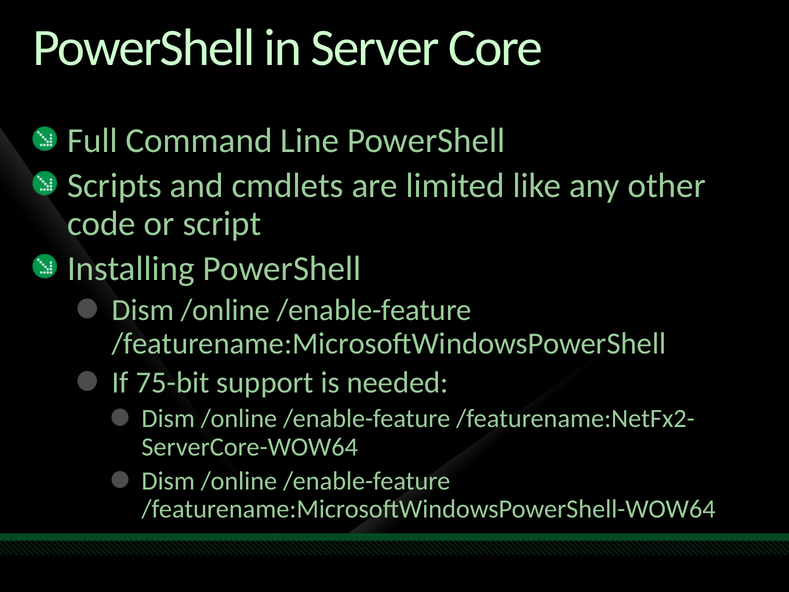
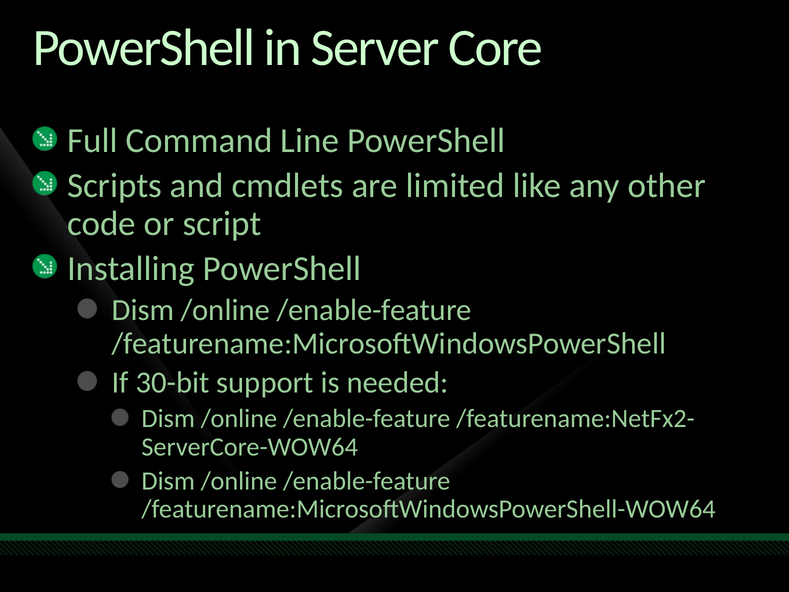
75-bit: 75-bit -> 30-bit
